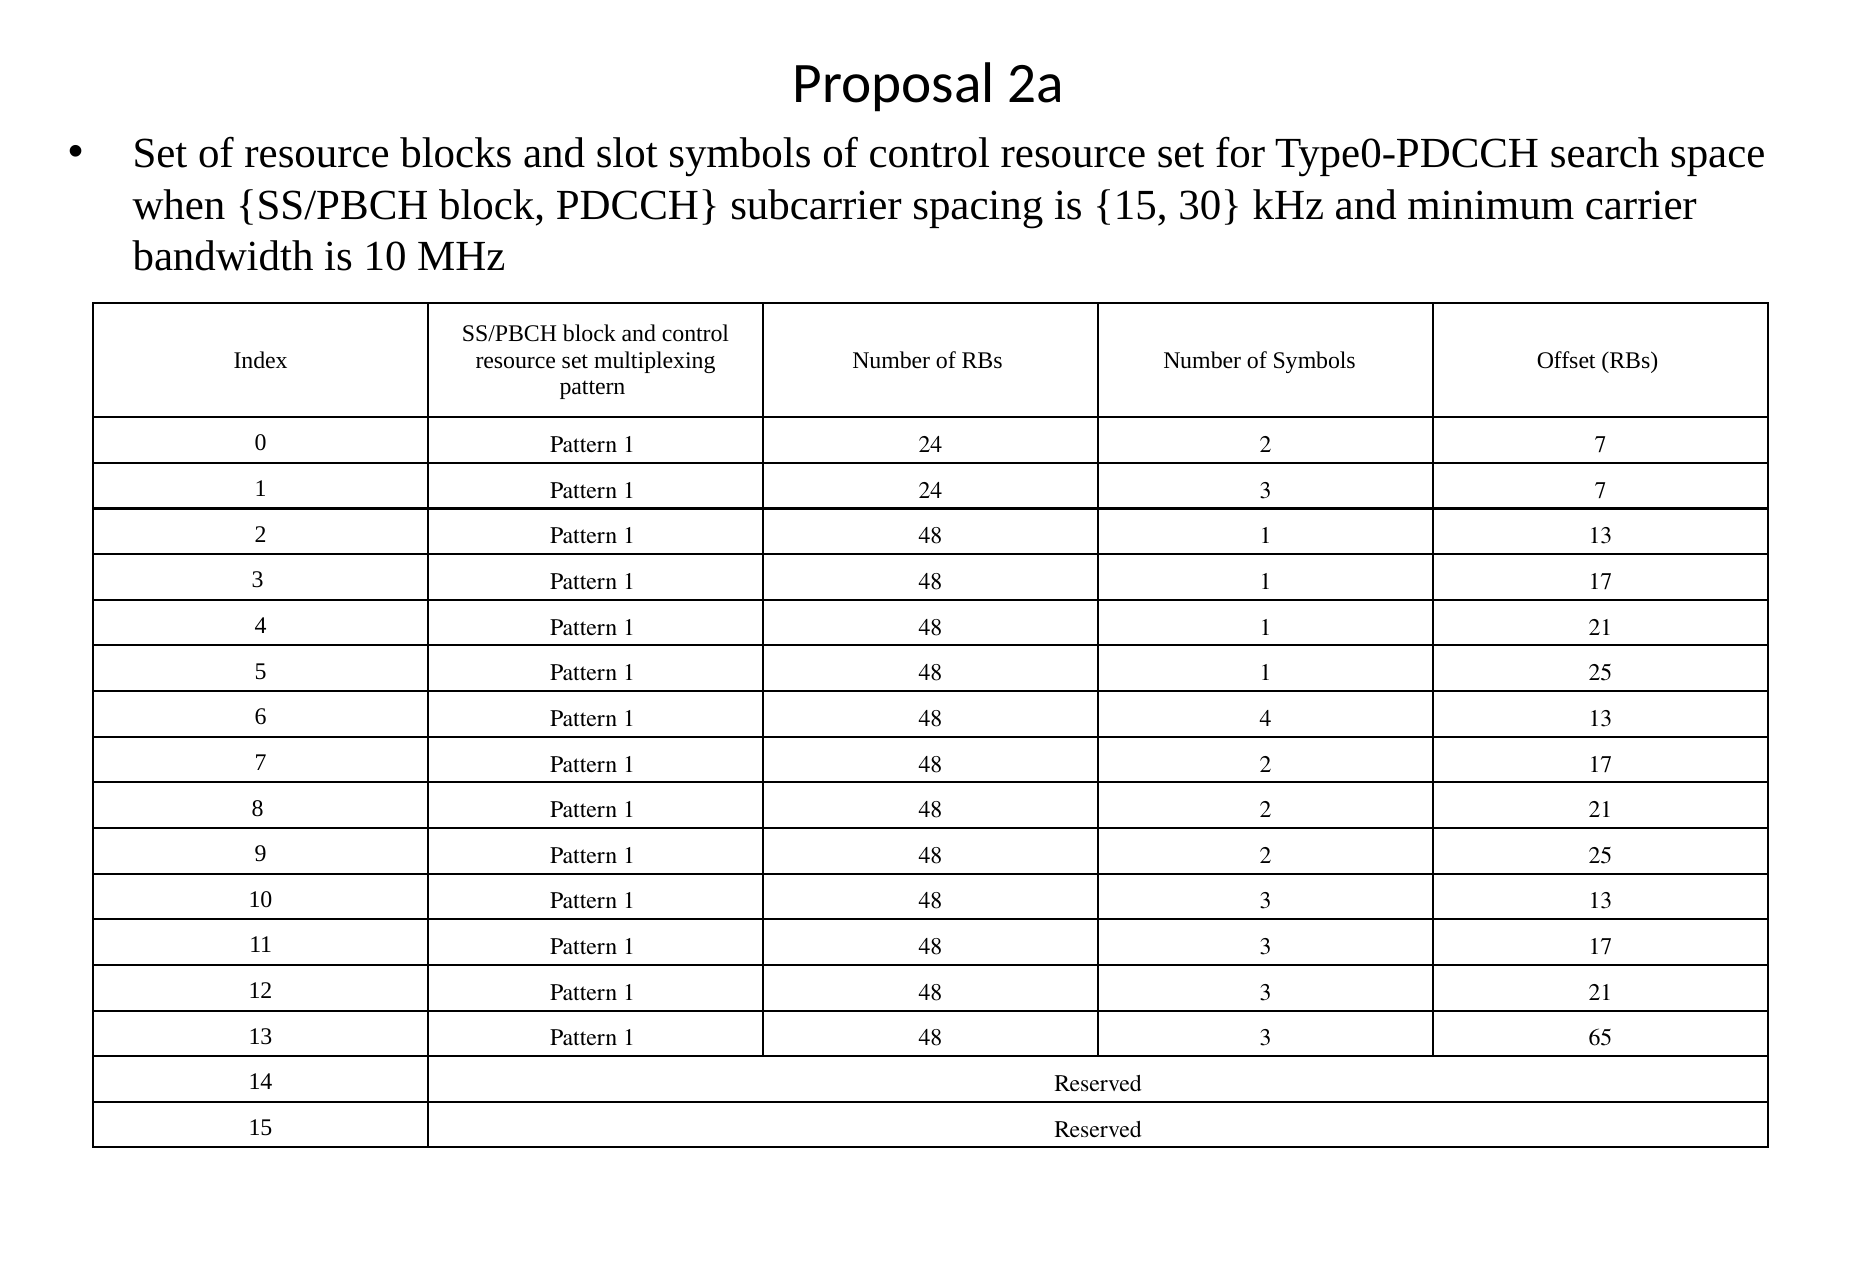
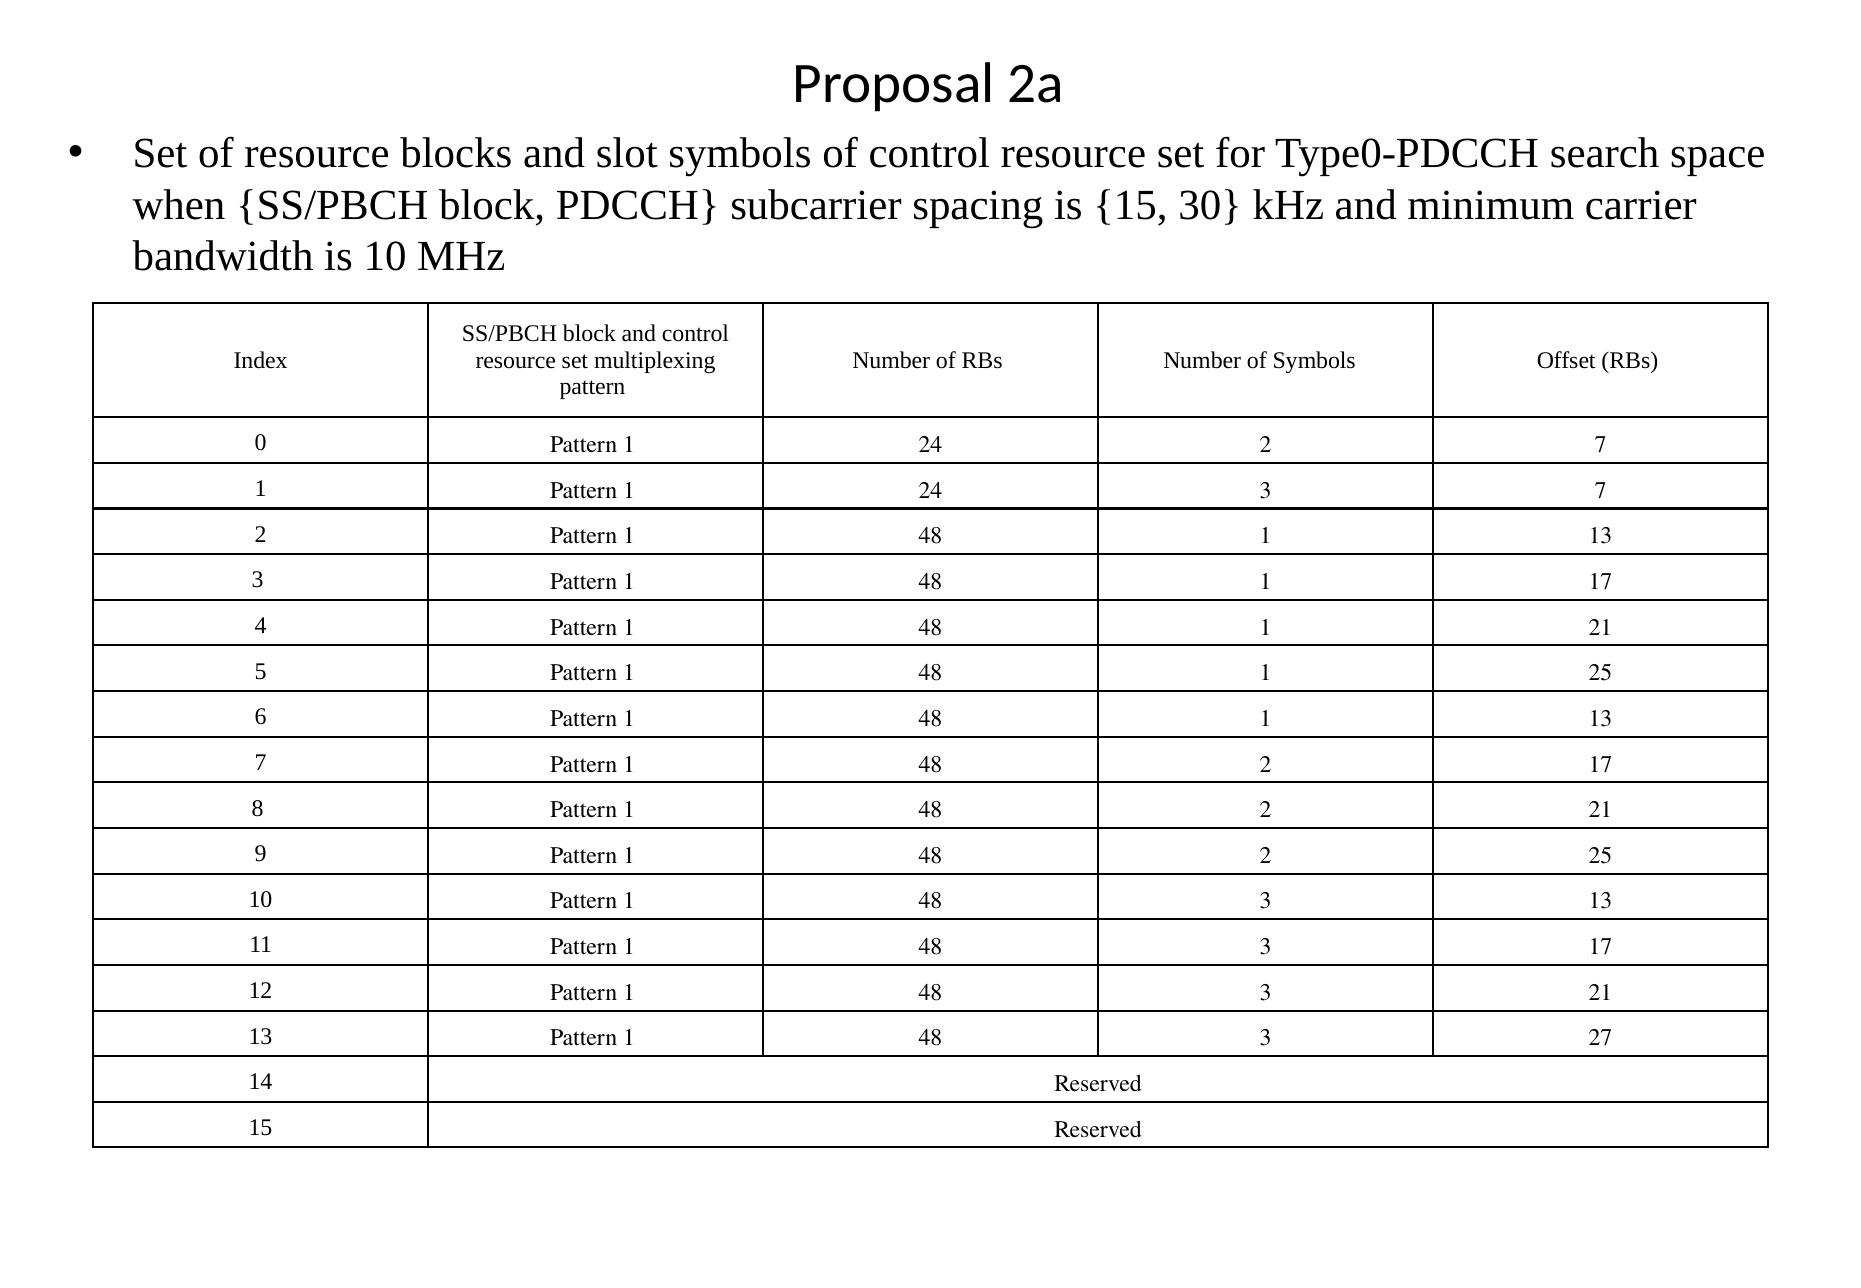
4 at (1266, 719): 4 -> 1
65: 65 -> 27
